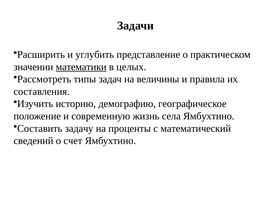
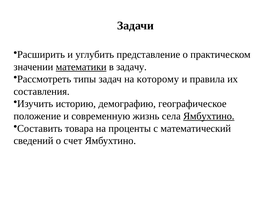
целых: целых -> задачу
величины: величины -> которому
Ямбухтино at (209, 116) underline: none -> present
задачу: задачу -> товара
